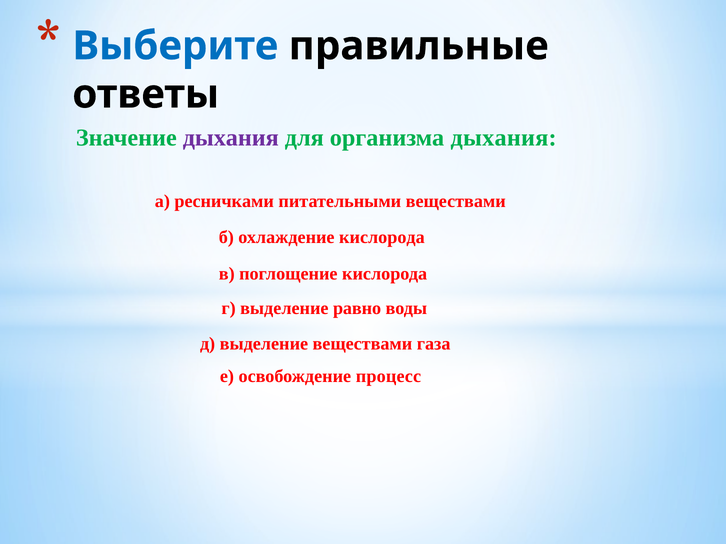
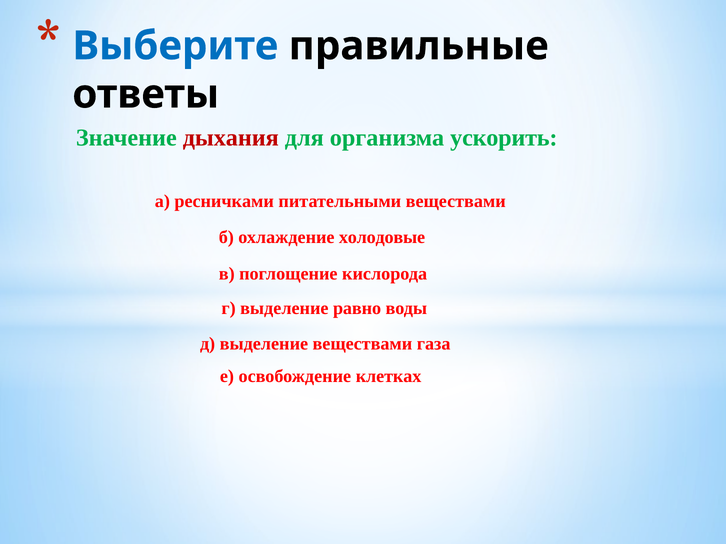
дыхания at (231, 138) colour: purple -> red
организма дыхания: дыхания -> ускорить
охлаждение кислорода: кислорода -> холодовые
процесс: процесс -> клетках
